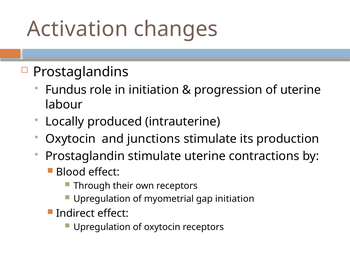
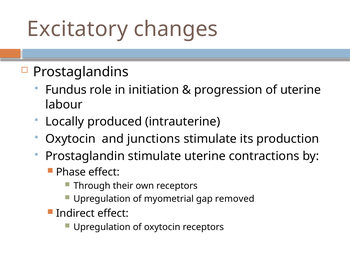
Activation: Activation -> Excitatory
Blood: Blood -> Phase
gap initiation: initiation -> removed
